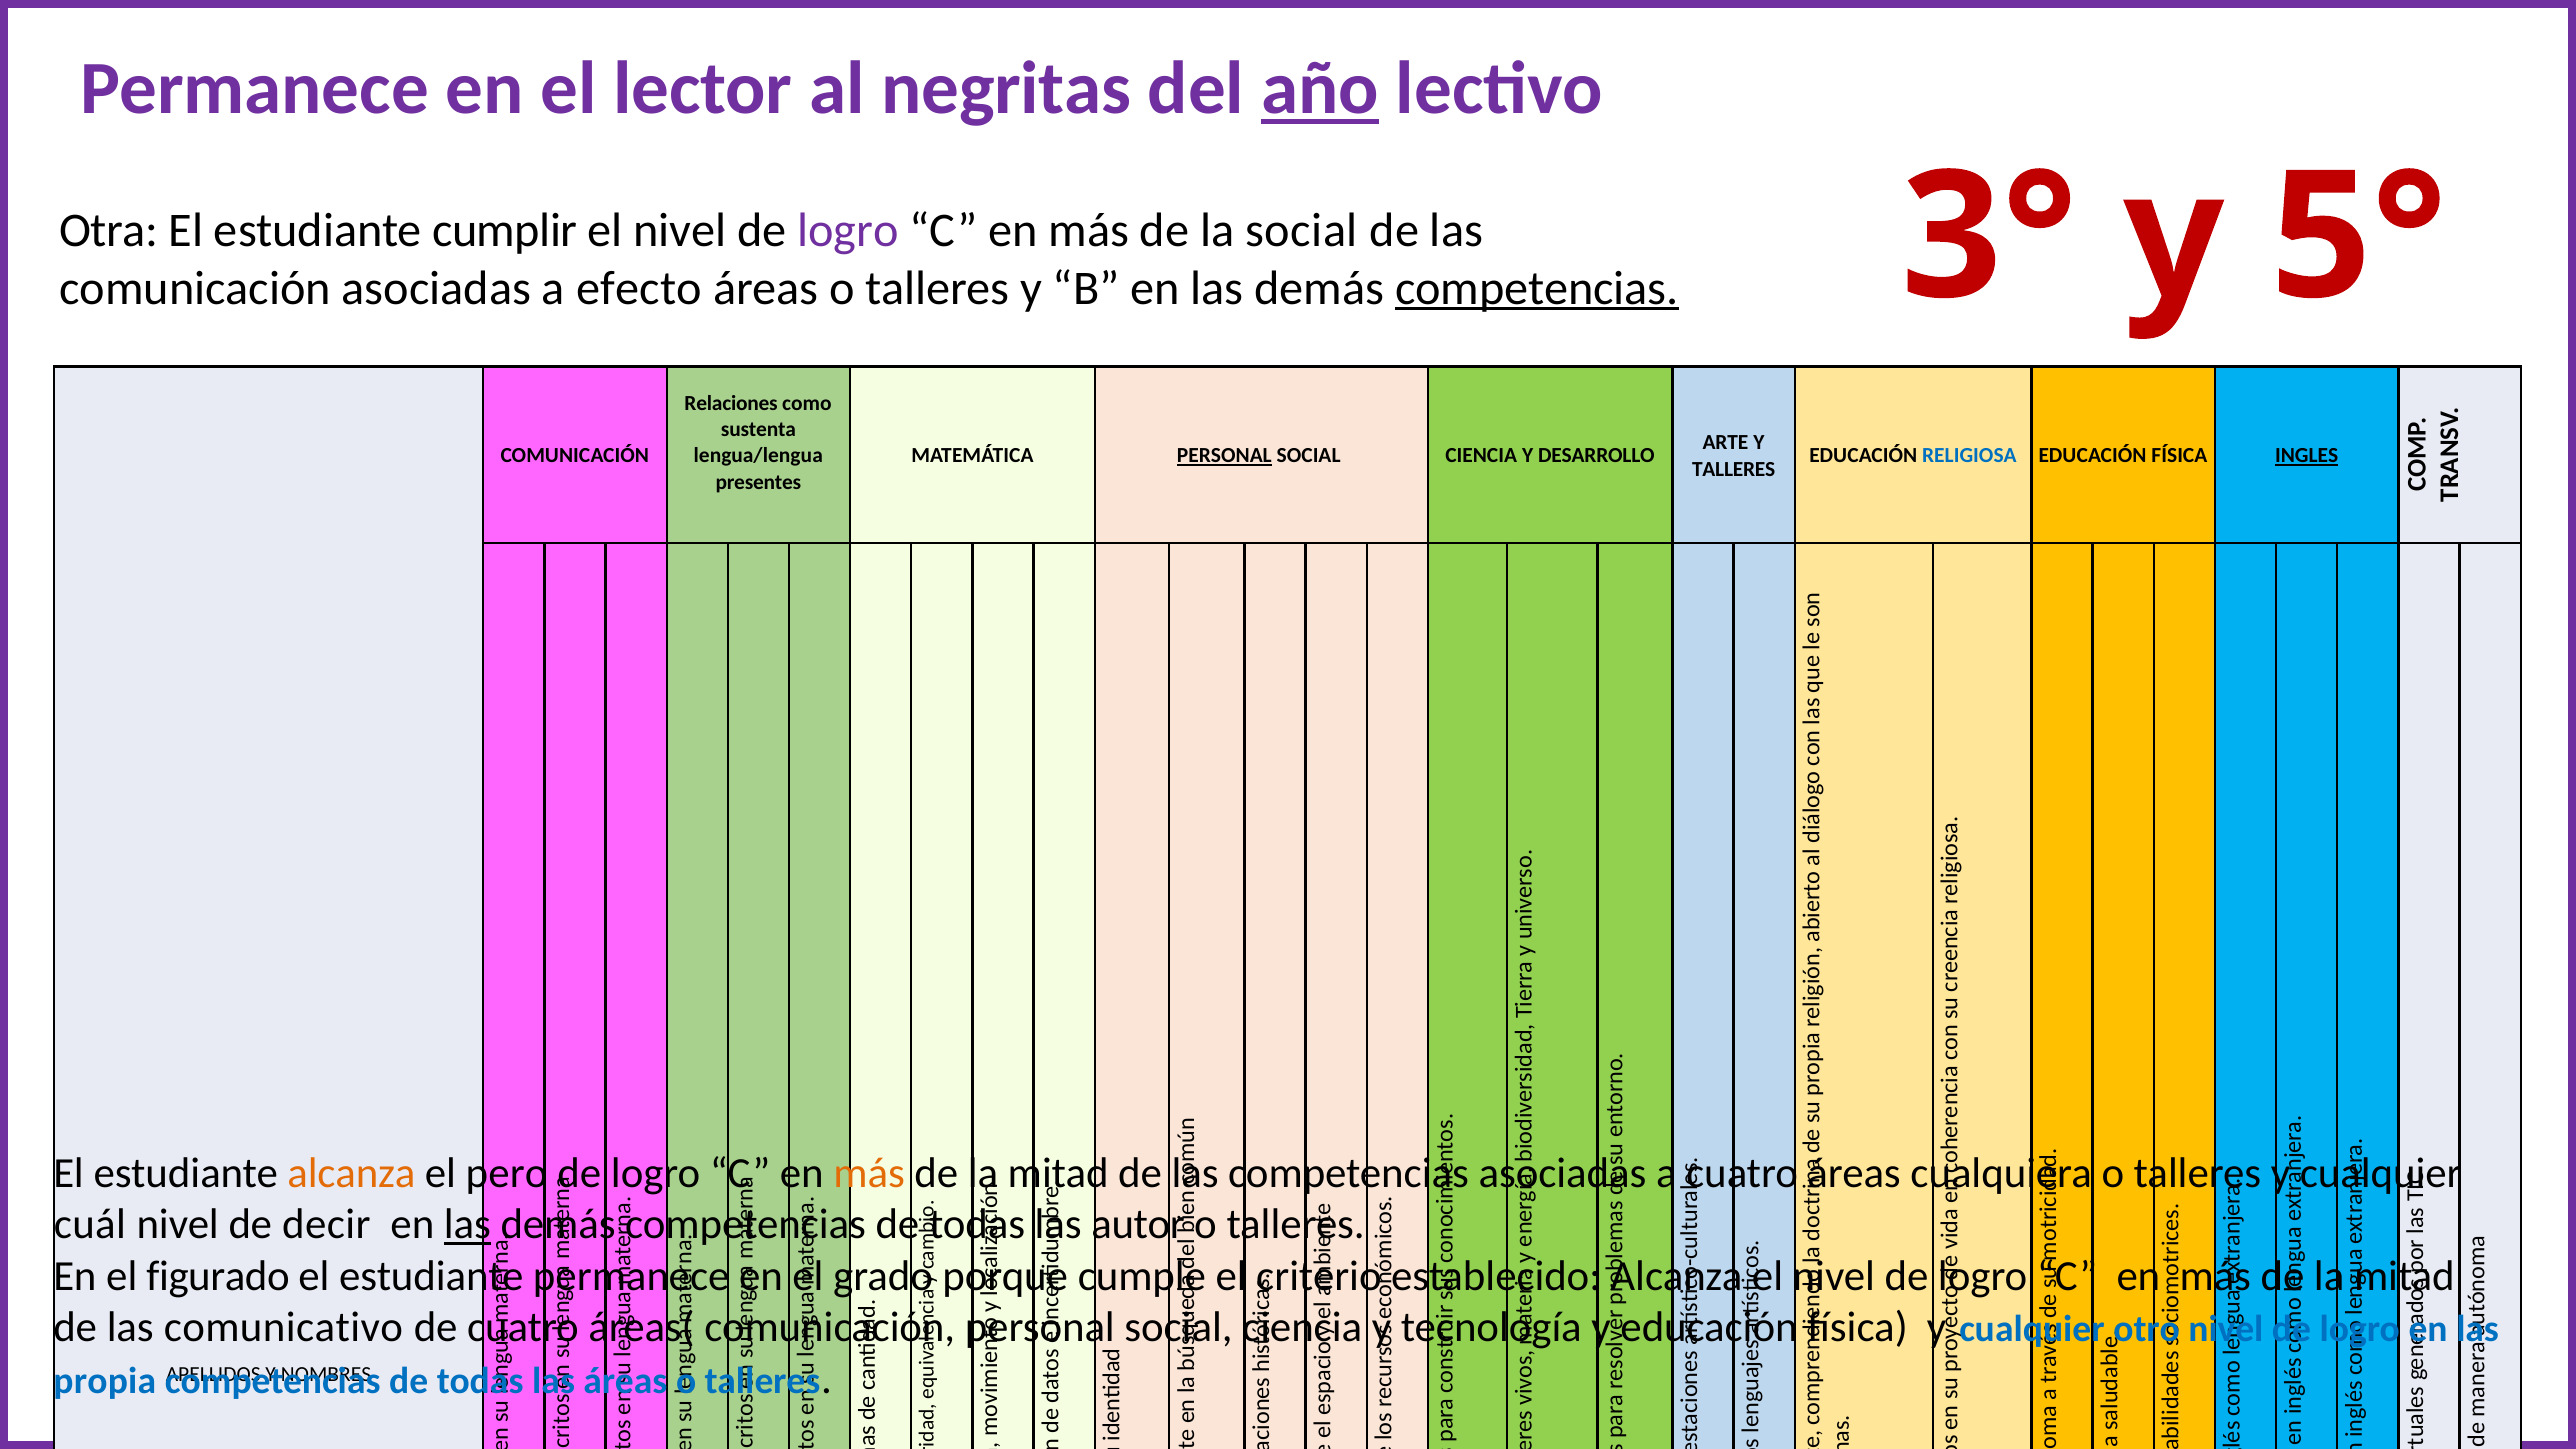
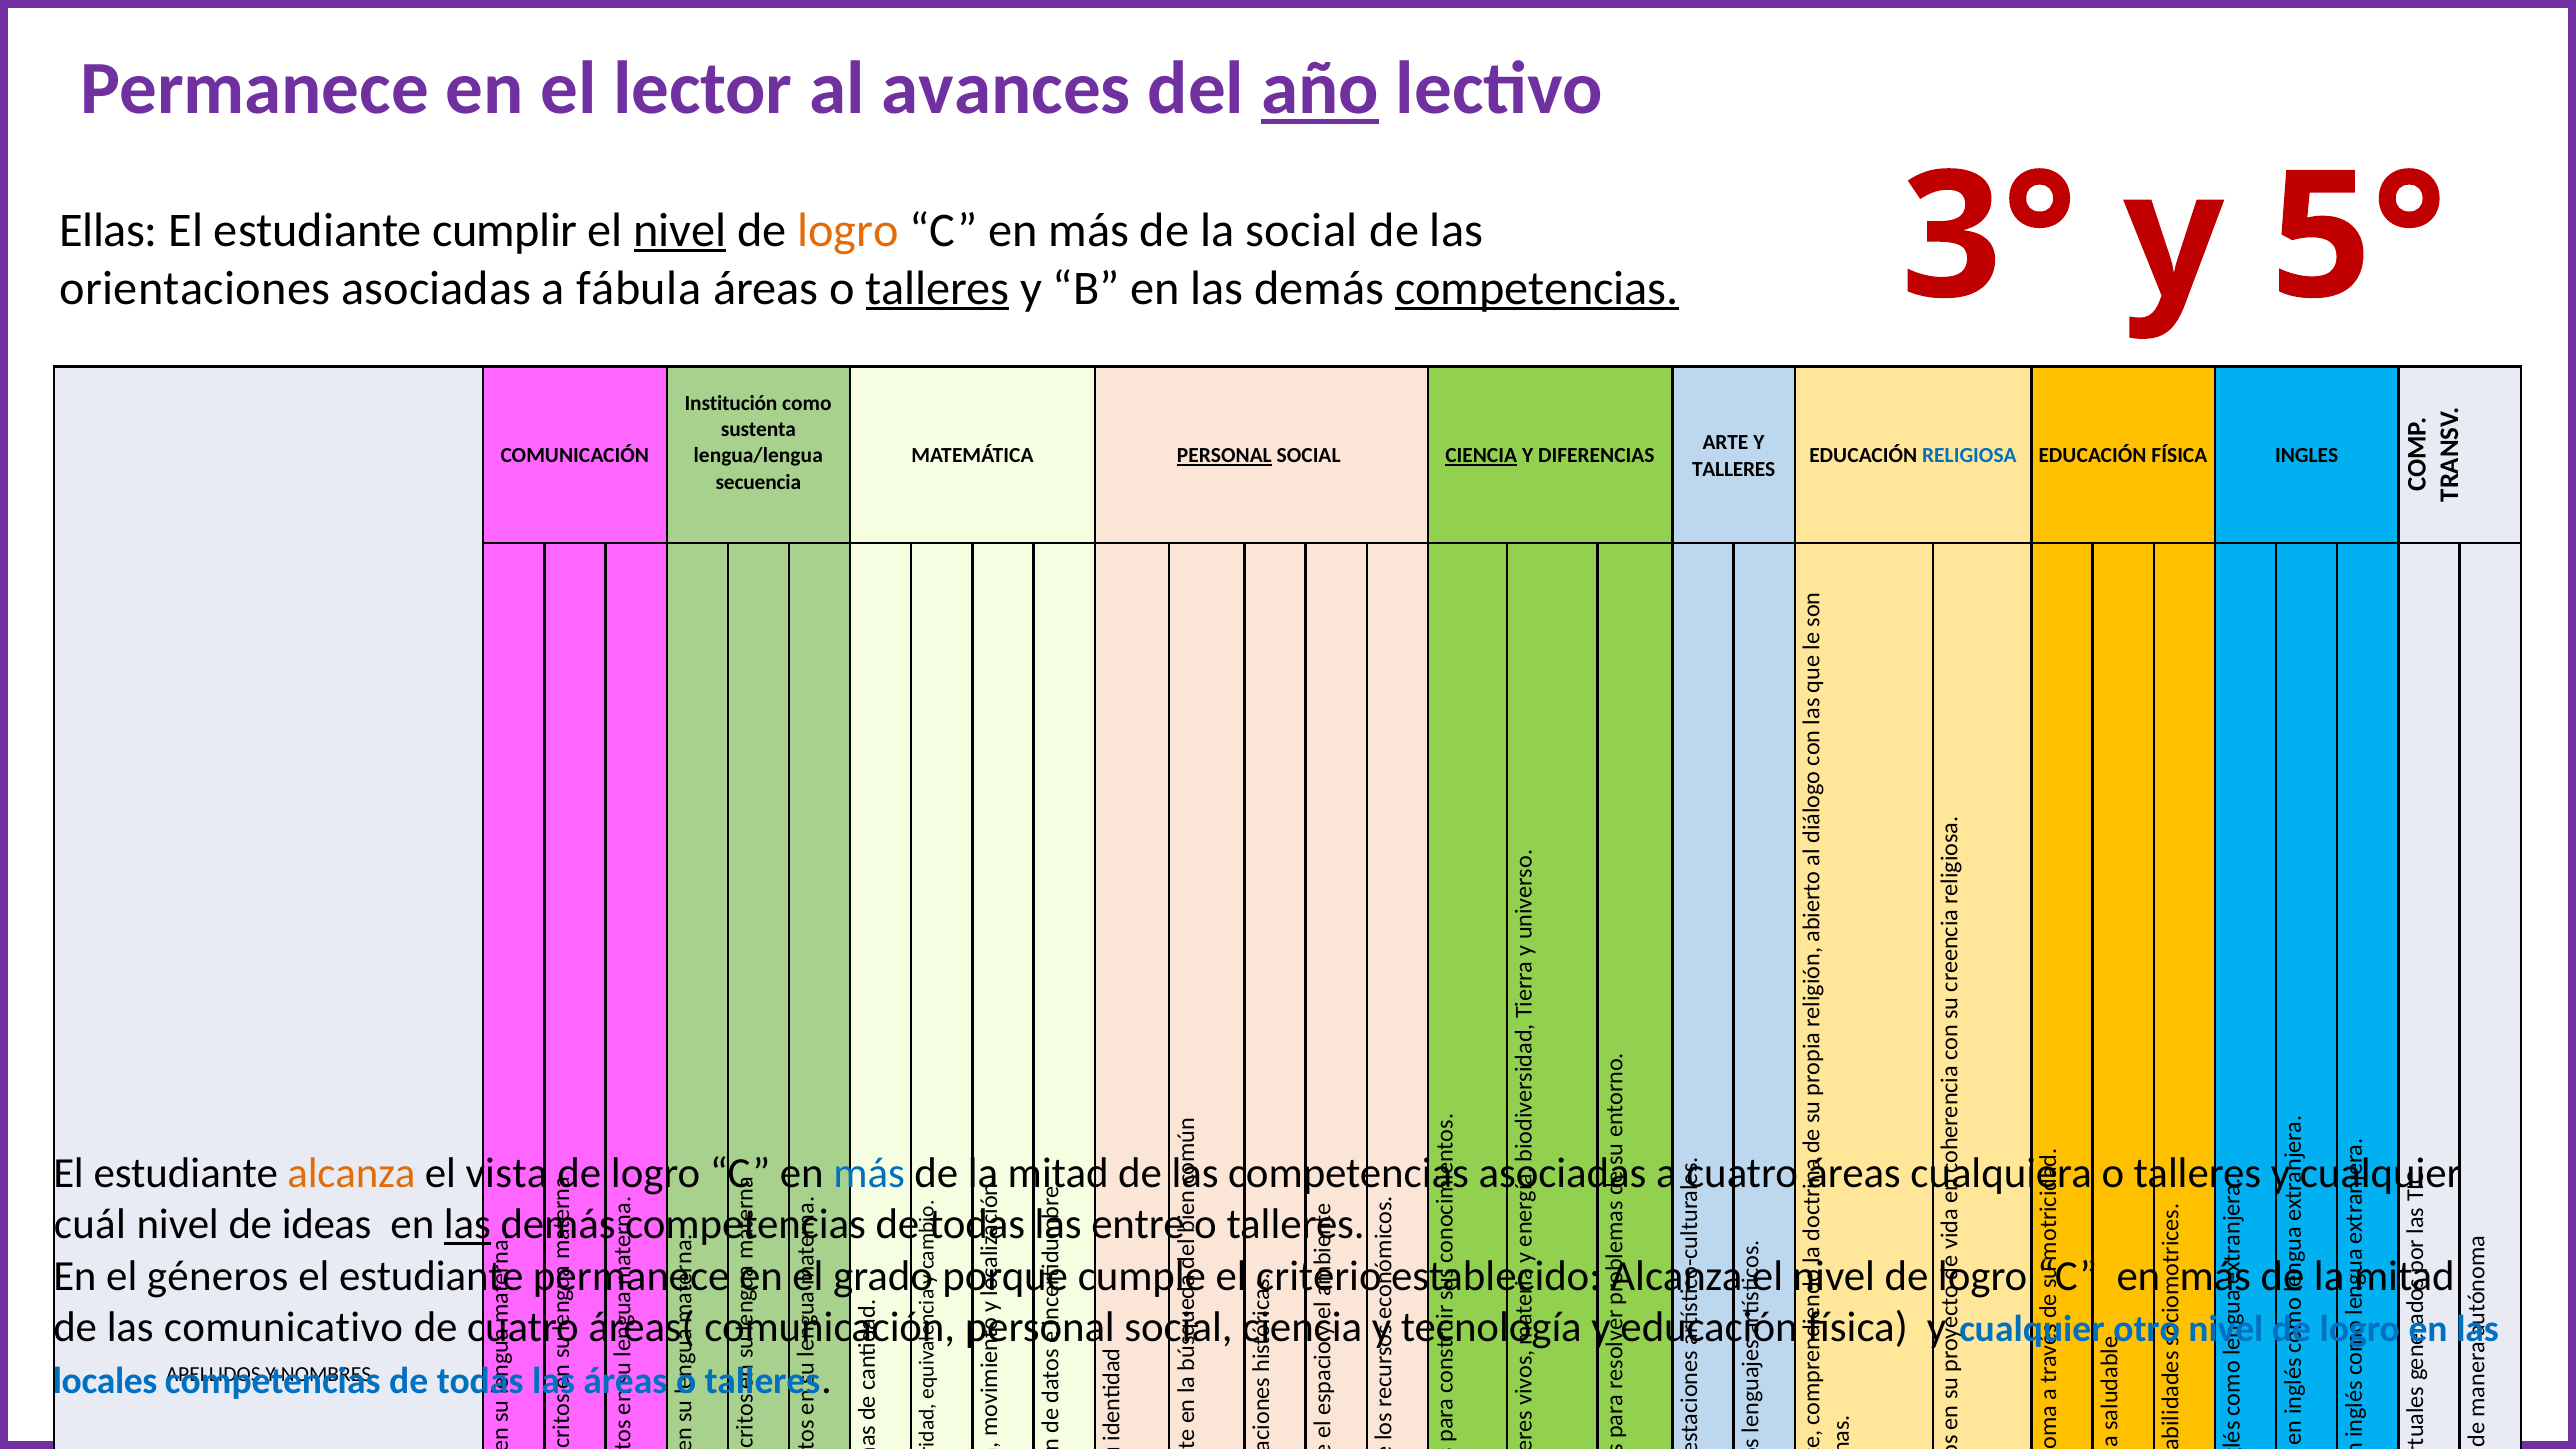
negritas: negritas -> avances
Otra: Otra -> Ellas
nivel at (680, 230) underline: none -> present
logro at (848, 230) colour: purple -> orange
comunicación at (195, 288): comunicación -> orientaciones
efecto: efecto -> fábula
talleres at (938, 288) underline: none -> present
Relaciones: Relaciones -> Institución
CIENCIA at (1481, 456) underline: none -> present
DESARROLLO: DESARROLLO -> DIFERENCIAS
INGLES underline: present -> none
presentes: presentes -> secuencia
pero: pero -> vista
más at (869, 1173) colour: orange -> blue
decir: decir -> ideas
autor: autor -> entre
figurado: figurado -> géneros
propia: propia -> locales
